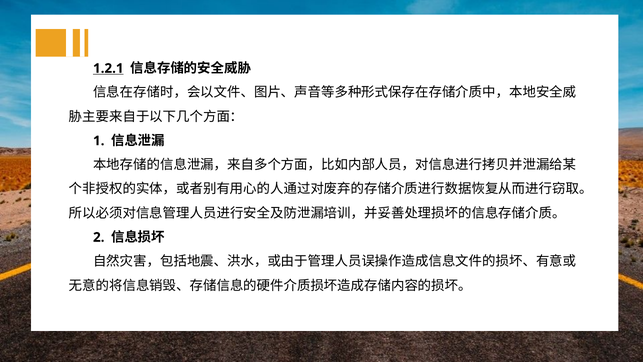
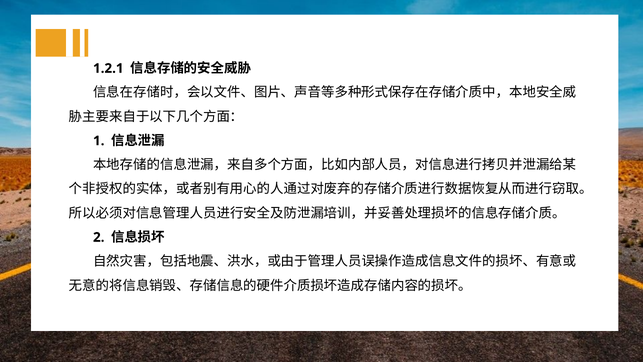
1.2.1 underline: present -> none
